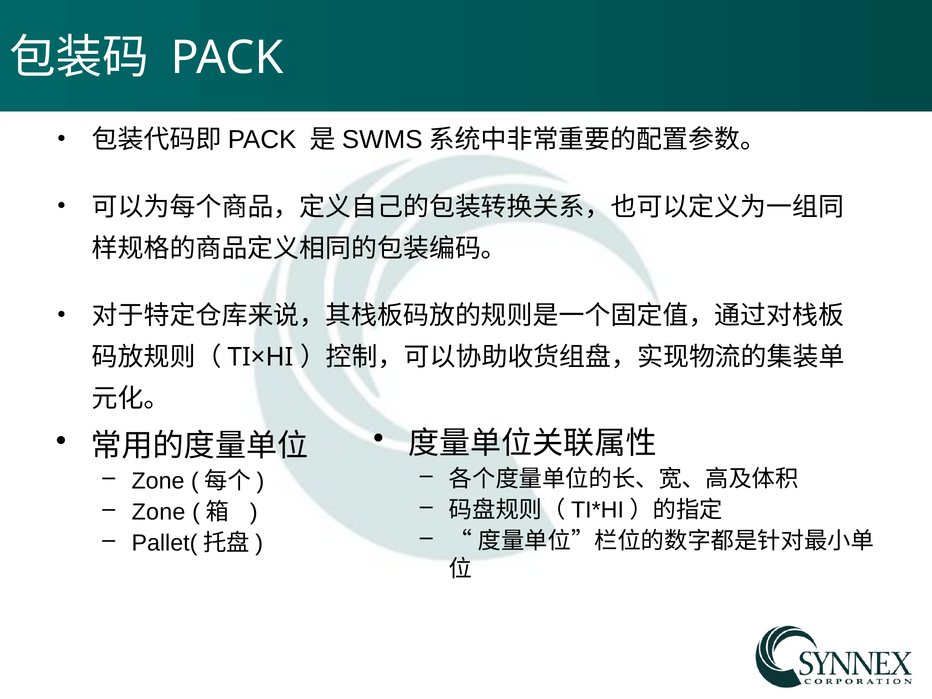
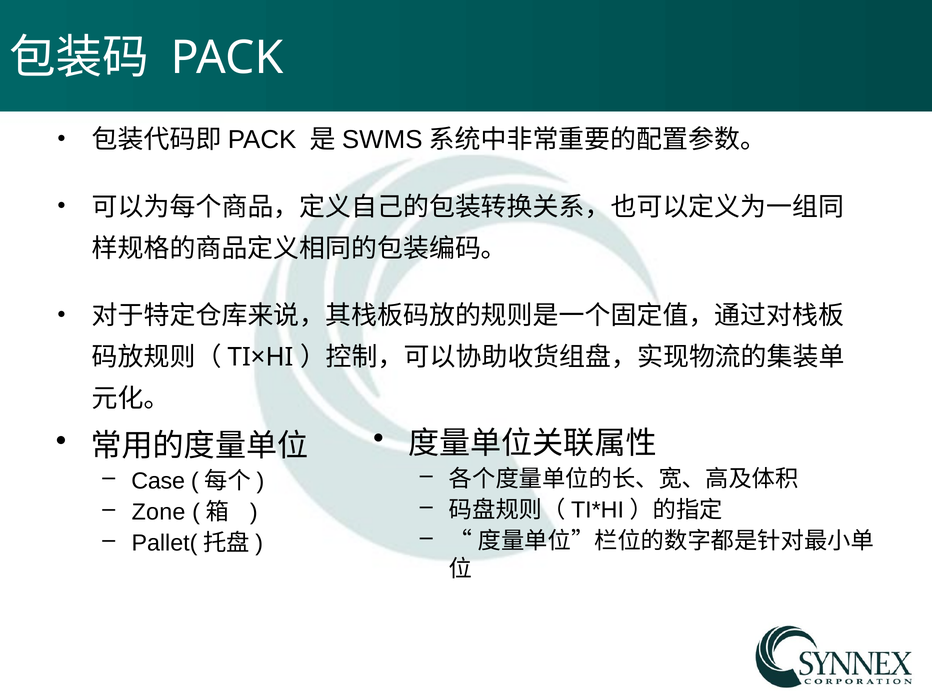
Zone at (158, 481): Zone -> Case
